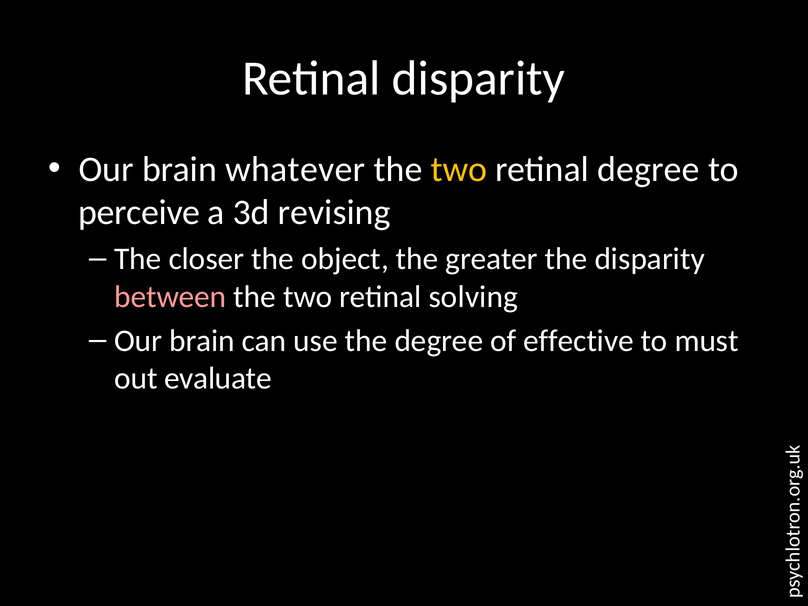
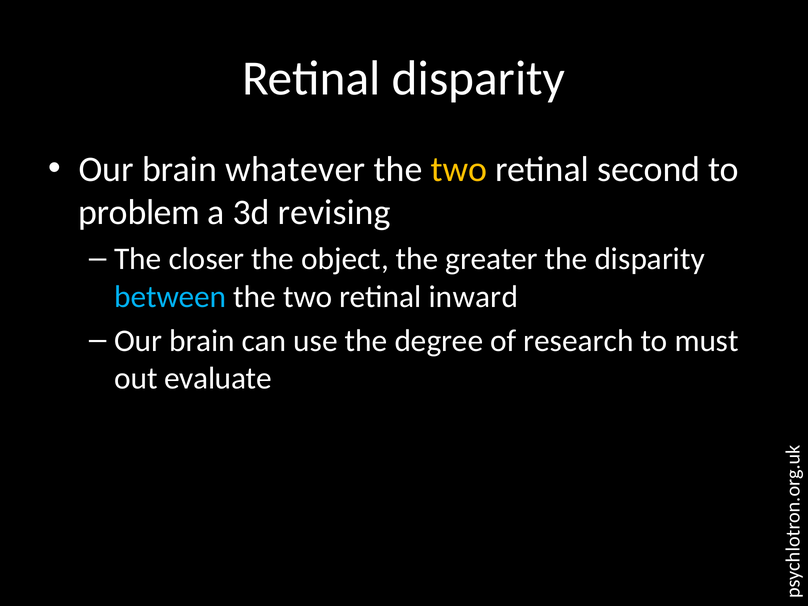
retinal degree: degree -> second
perceive: perceive -> problem
between colour: pink -> light blue
solving: solving -> inward
effective: effective -> research
